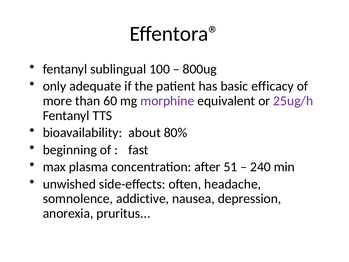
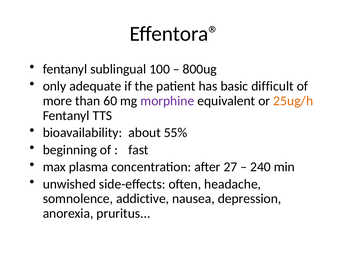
efficacy: efficacy -> difficult
25ug/h colour: purple -> orange
80%: 80% -> 55%
51: 51 -> 27
